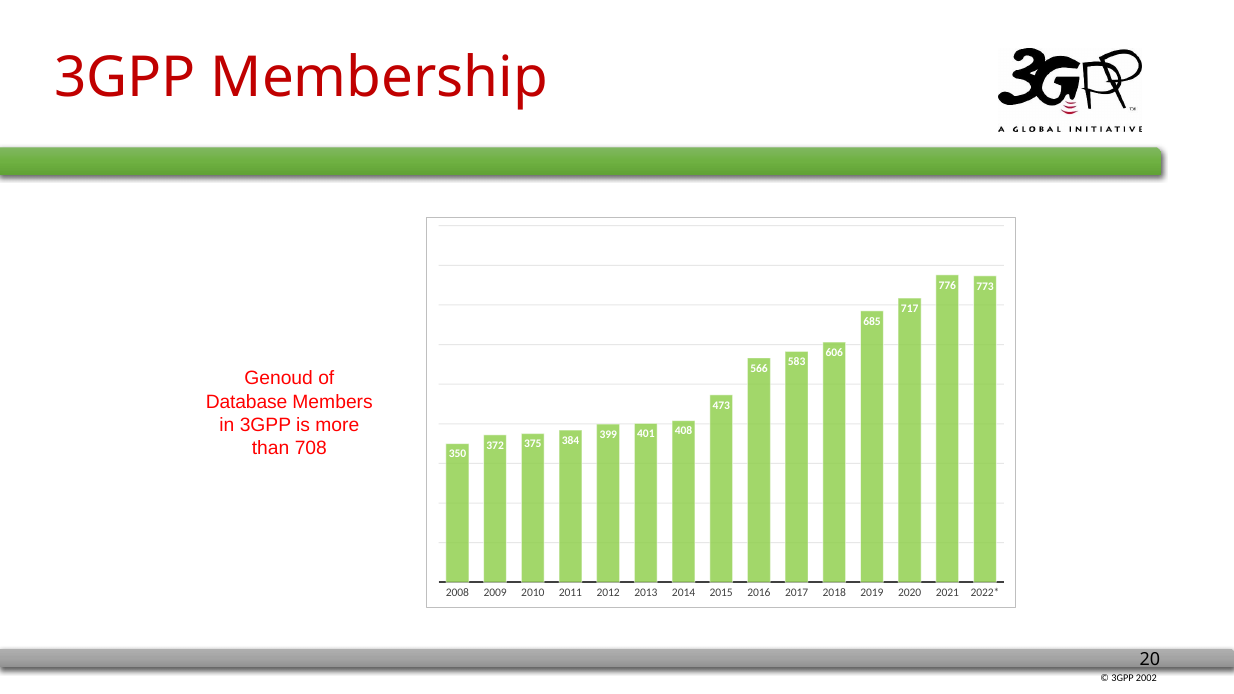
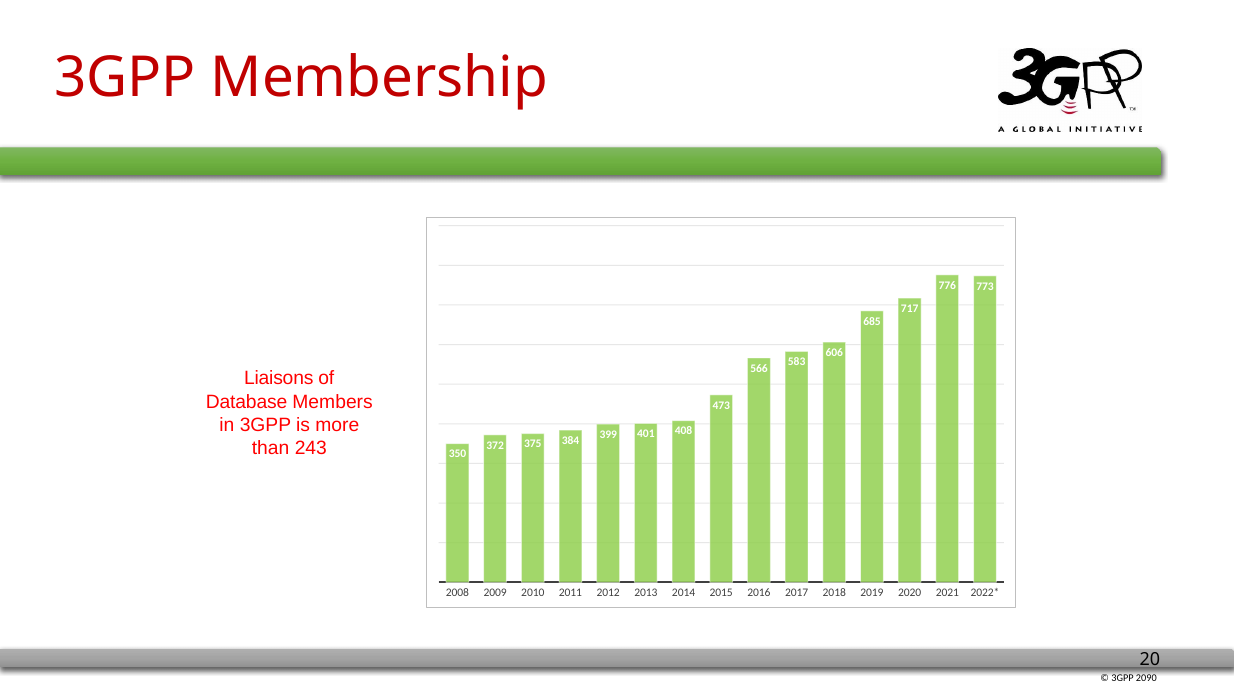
Genoud: Genoud -> Liaisons
708: 708 -> 243
2002: 2002 -> 2090
